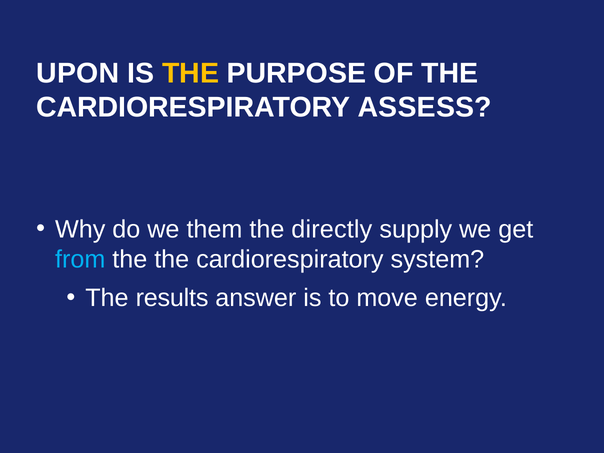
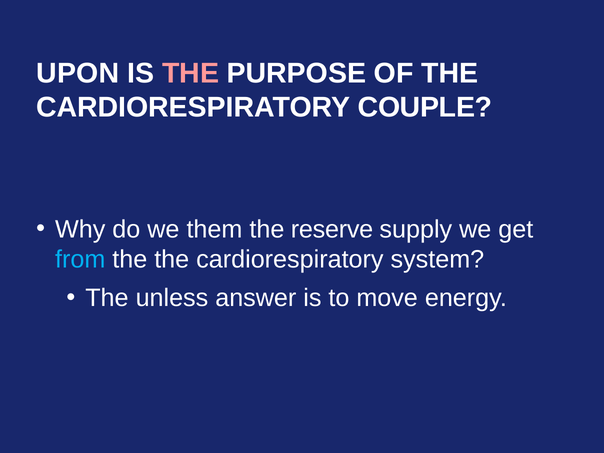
THE at (191, 73) colour: yellow -> pink
ASSESS: ASSESS -> COUPLE
directly: directly -> reserve
results: results -> unless
